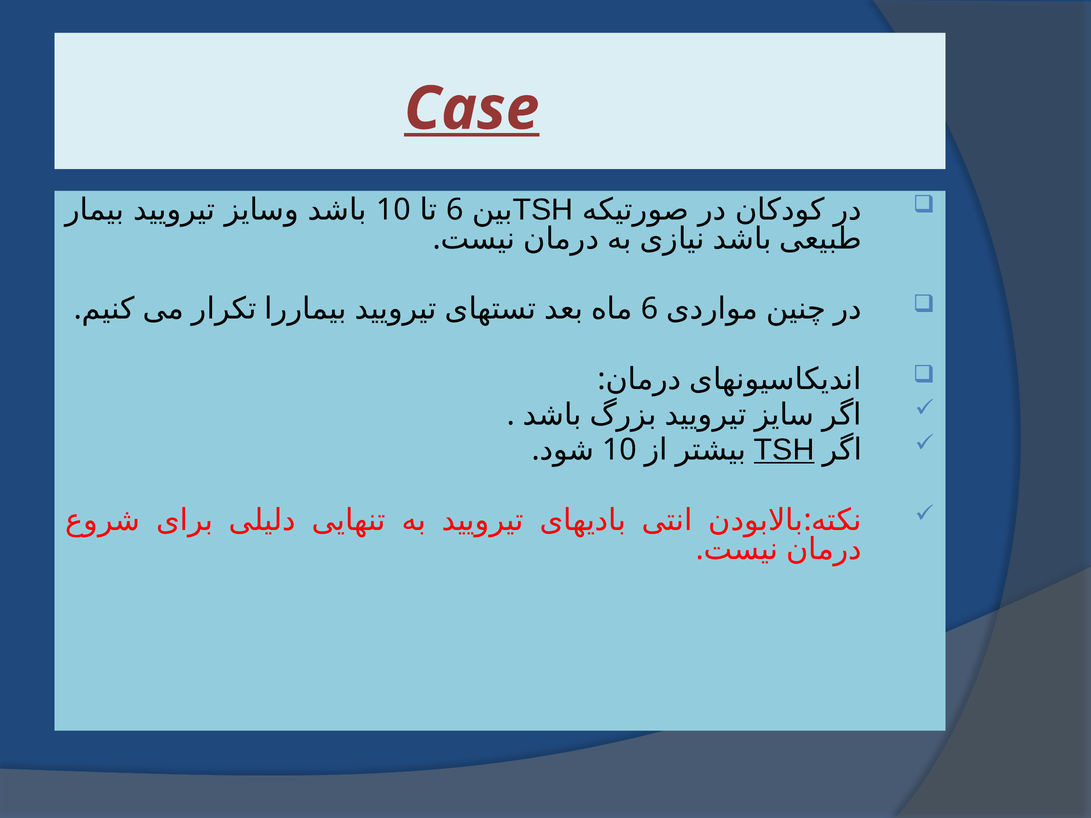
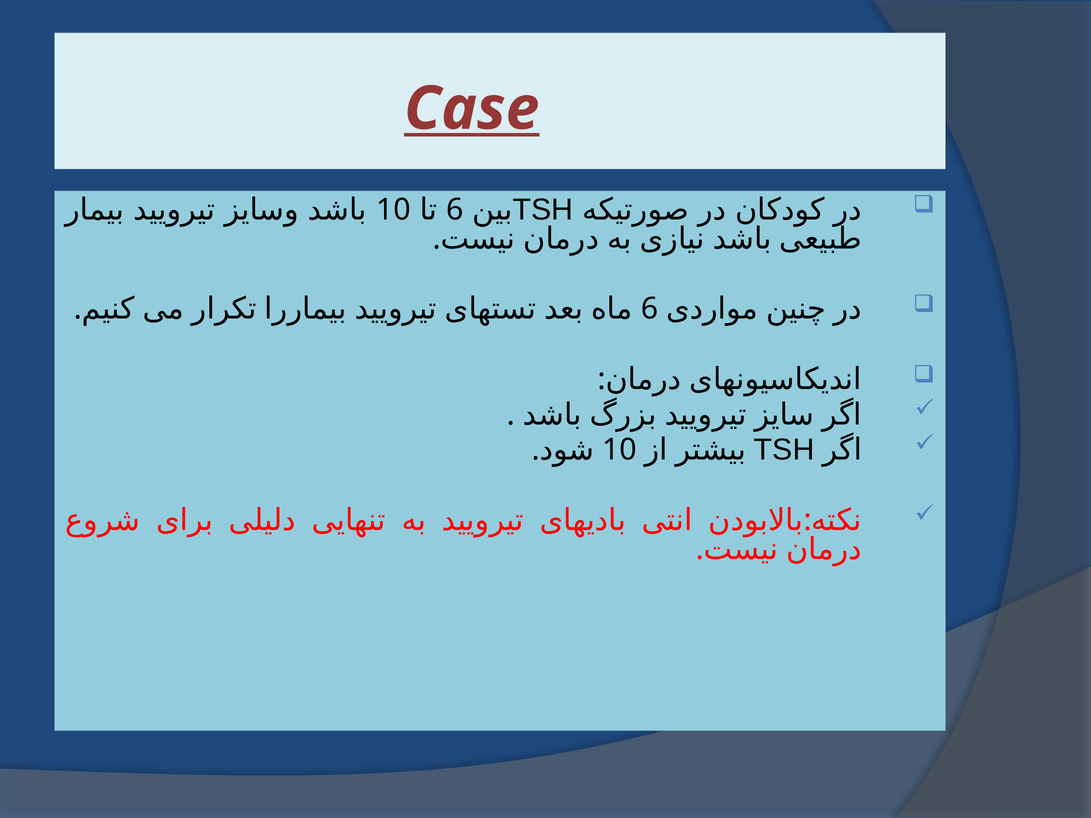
TSH at (784, 450) underline: present -> none
